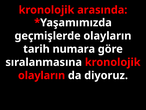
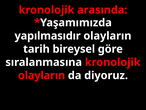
geçmişlerde: geçmişlerde -> yapılmasıdır
numara: numara -> bireysel
